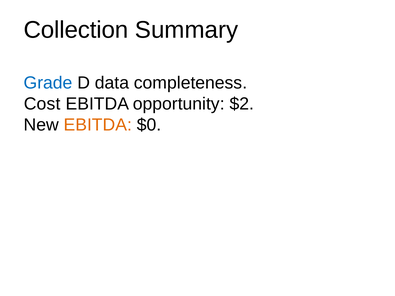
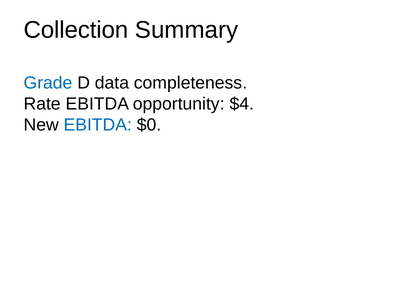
Cost: Cost -> Rate
$2: $2 -> $4
EBITDA at (98, 125) colour: orange -> blue
